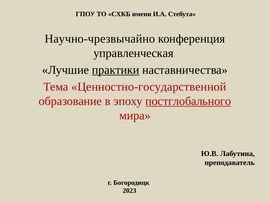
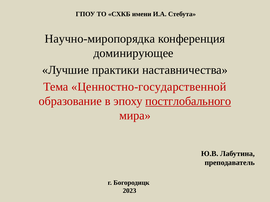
Научно-чрезвычайно: Научно-чрезвычайно -> Научно-миропорядка
управленческая: управленческая -> доминирующее
практики underline: present -> none
